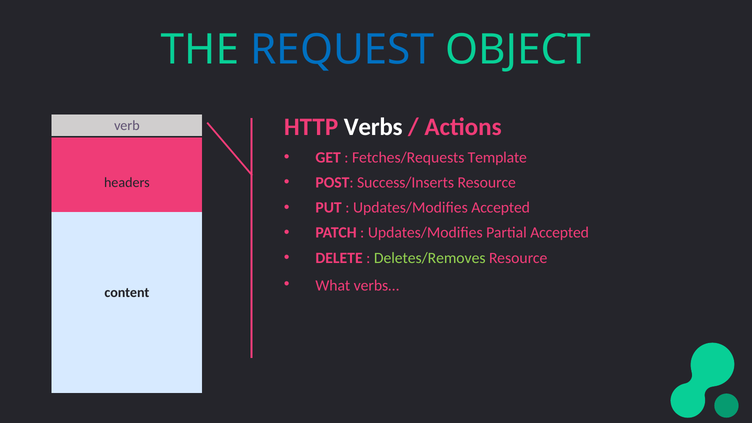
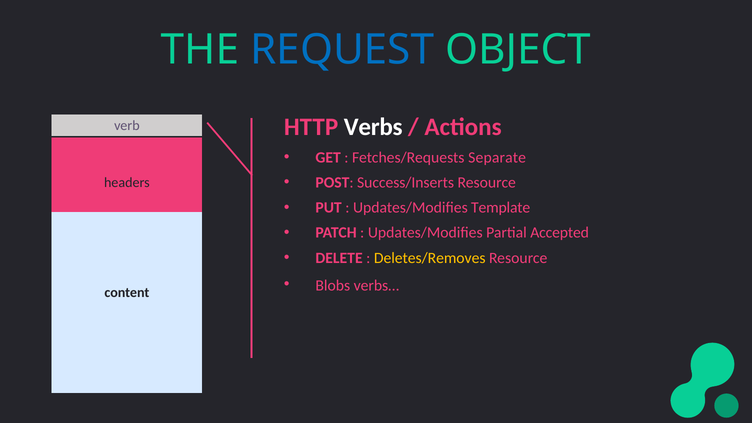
Template: Template -> Separate
Updates/Modifies Accepted: Accepted -> Template
Deletes/Removes colour: light green -> yellow
What: What -> Blobs
